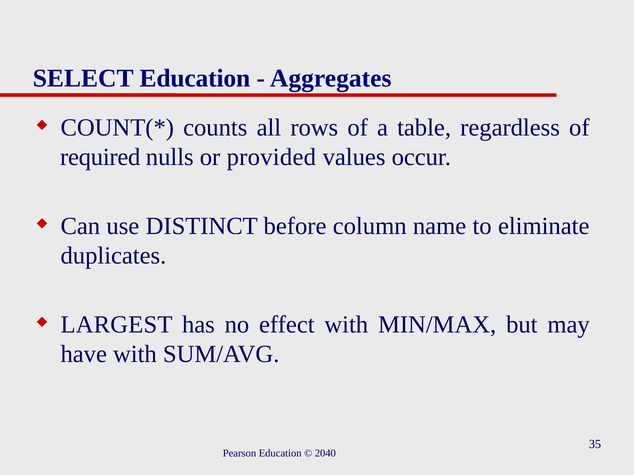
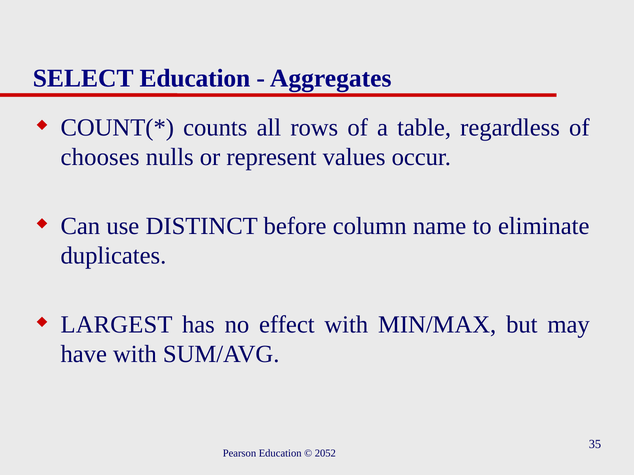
required: required -> chooses
provided: provided -> represent
2040: 2040 -> 2052
